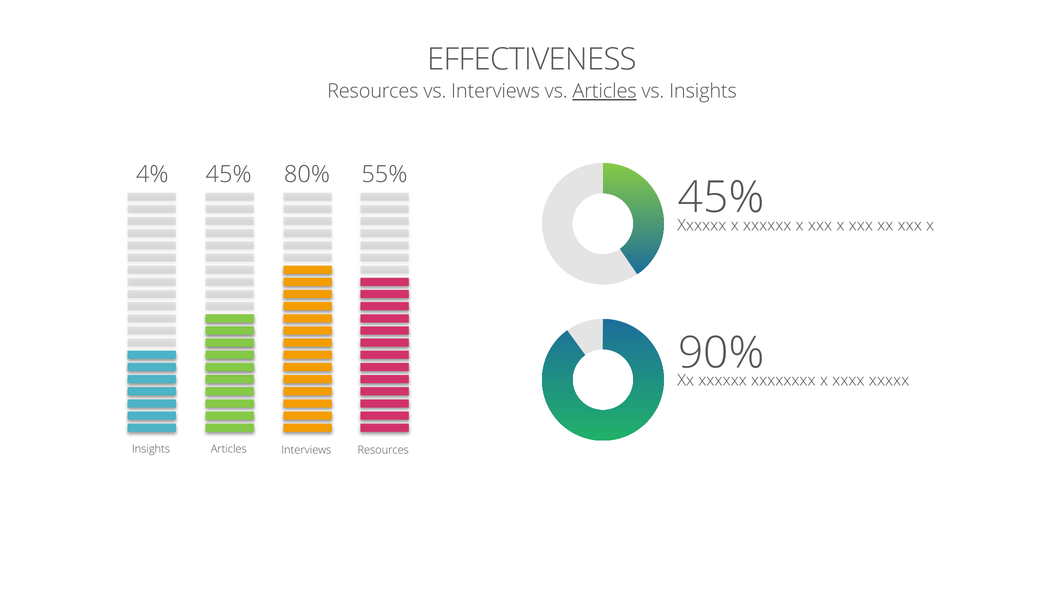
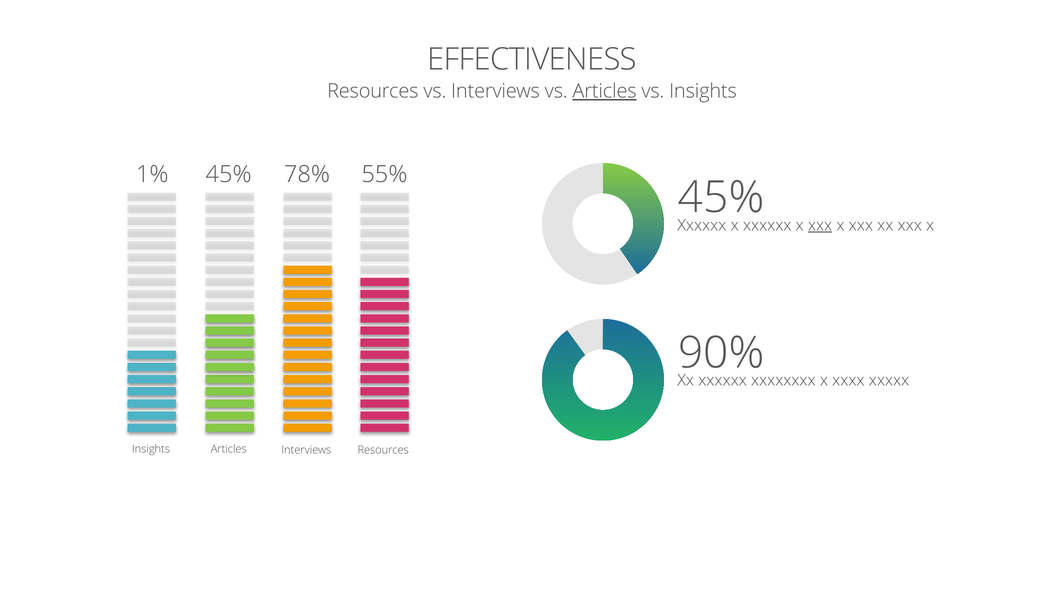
4%: 4% -> 1%
80%: 80% -> 78%
xxx at (820, 225) underline: none -> present
